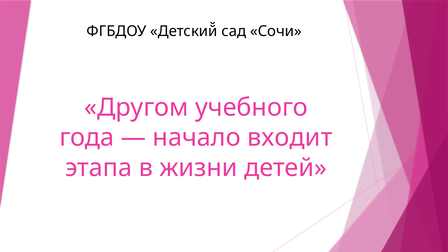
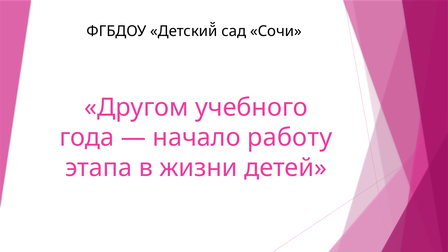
входит: входит -> работу
